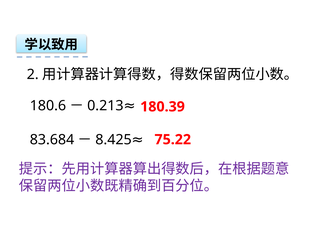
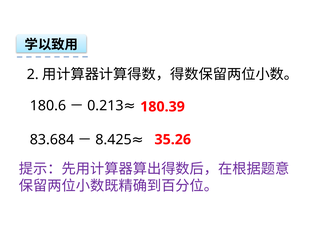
75.22: 75.22 -> 35.26
